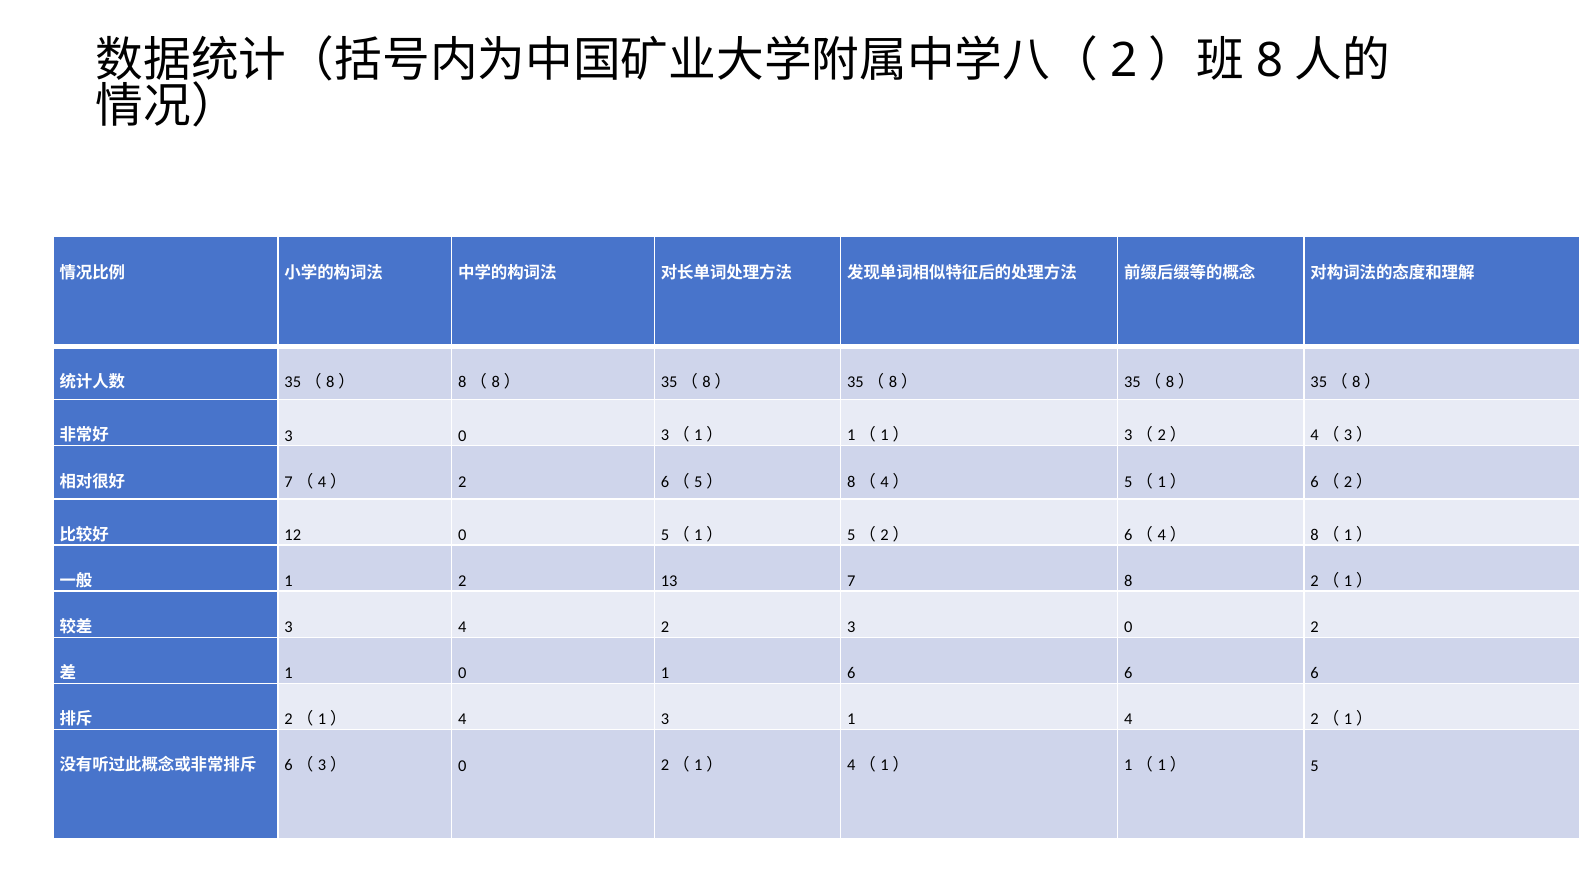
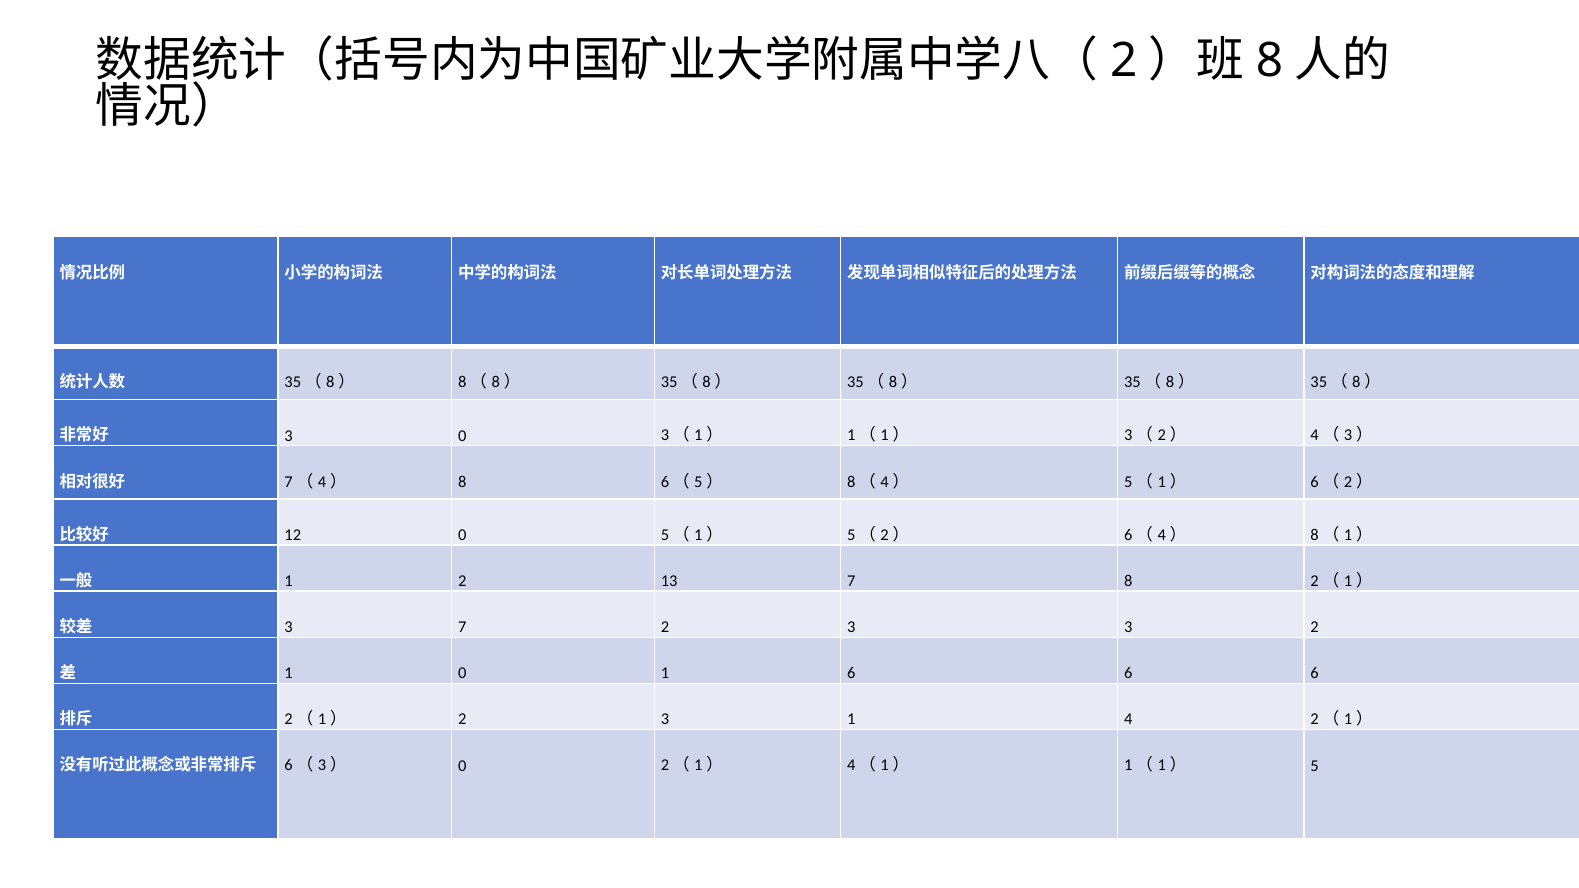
2 at (462, 482): 2 -> 8
3 4: 4 -> 7
2 3 0: 0 -> 3
4 at (462, 720): 4 -> 2
